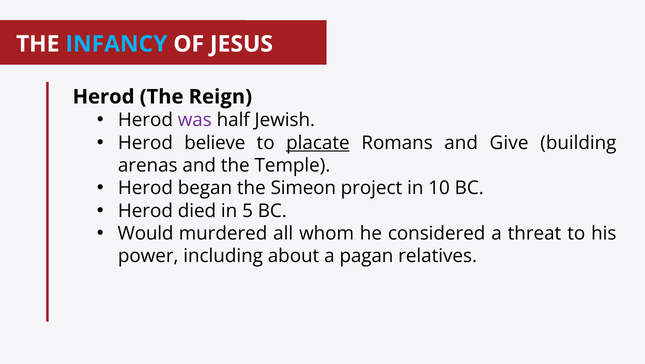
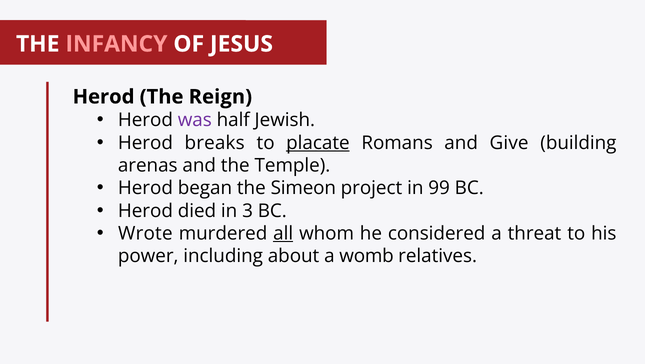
INFANCY colour: light blue -> pink
believe: believe -> breaks
10: 10 -> 99
5: 5 -> 3
Would: Would -> Wrote
all underline: none -> present
pagan: pagan -> womb
